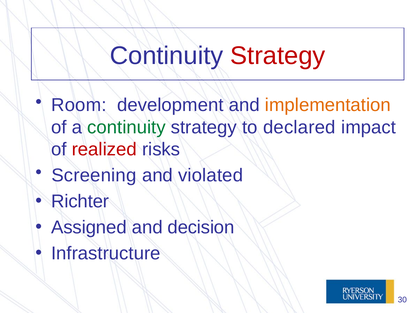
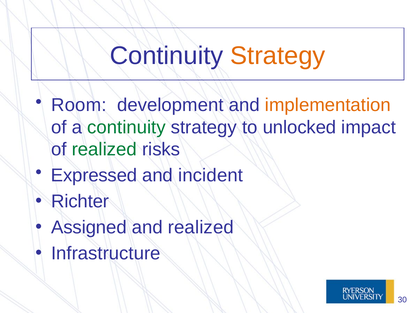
Strategy at (278, 56) colour: red -> orange
declared: declared -> unlocked
realized at (104, 150) colour: red -> green
Screening: Screening -> Expressed
violated: violated -> incident
and decision: decision -> realized
